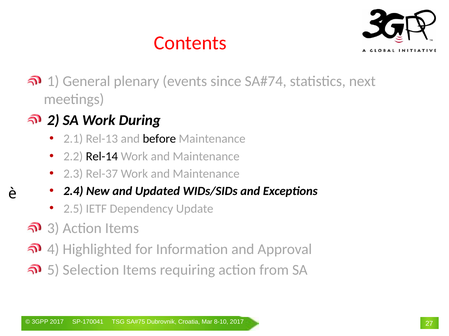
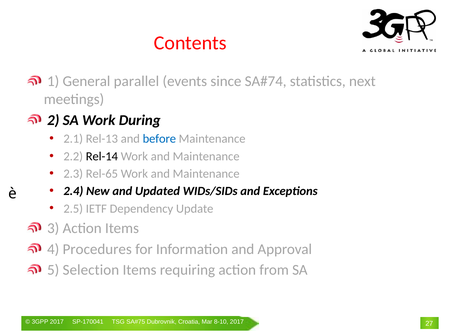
plenary: plenary -> parallel
before colour: black -> blue
Rel-37: Rel-37 -> Rel-65
Highlighted: Highlighted -> Procedures
